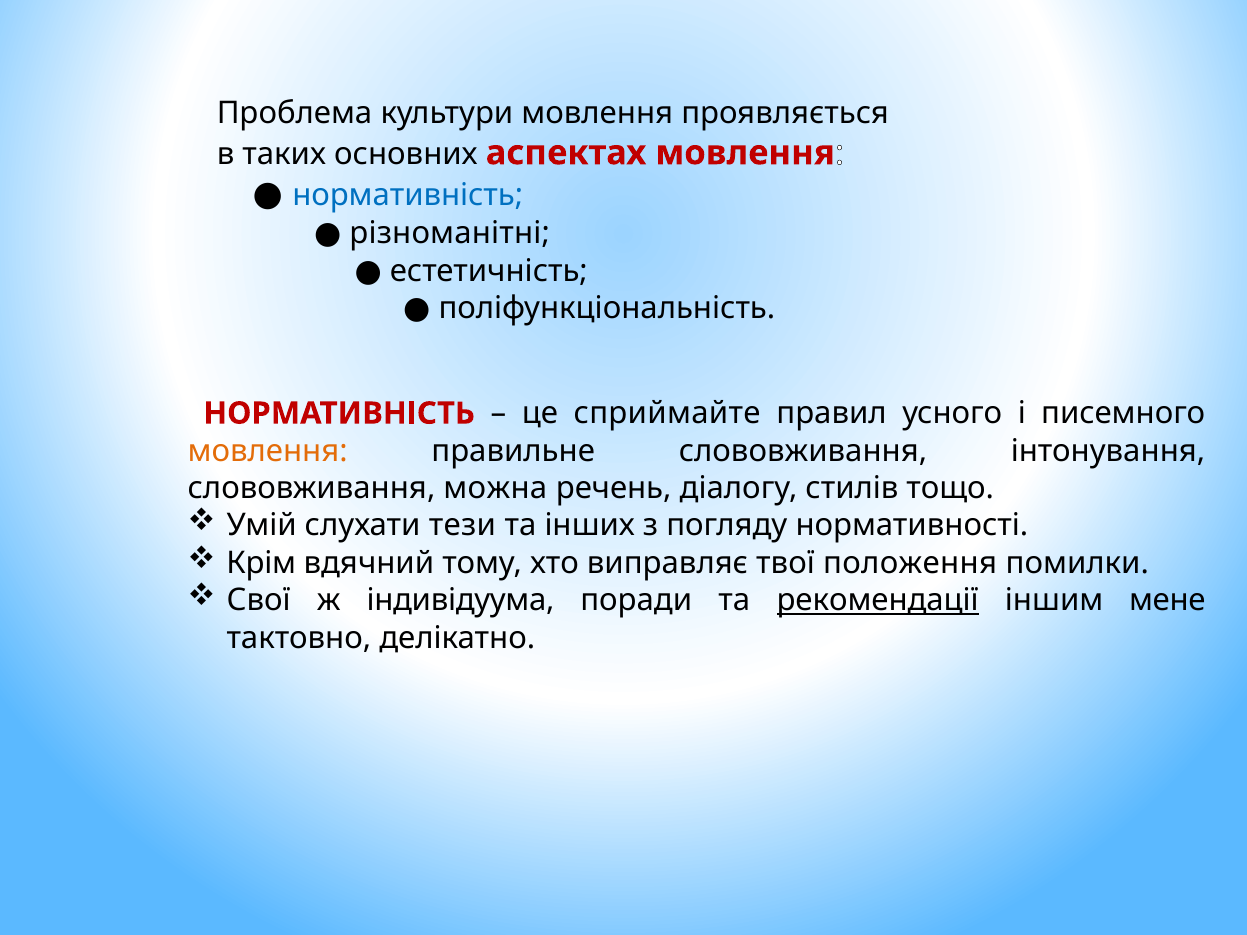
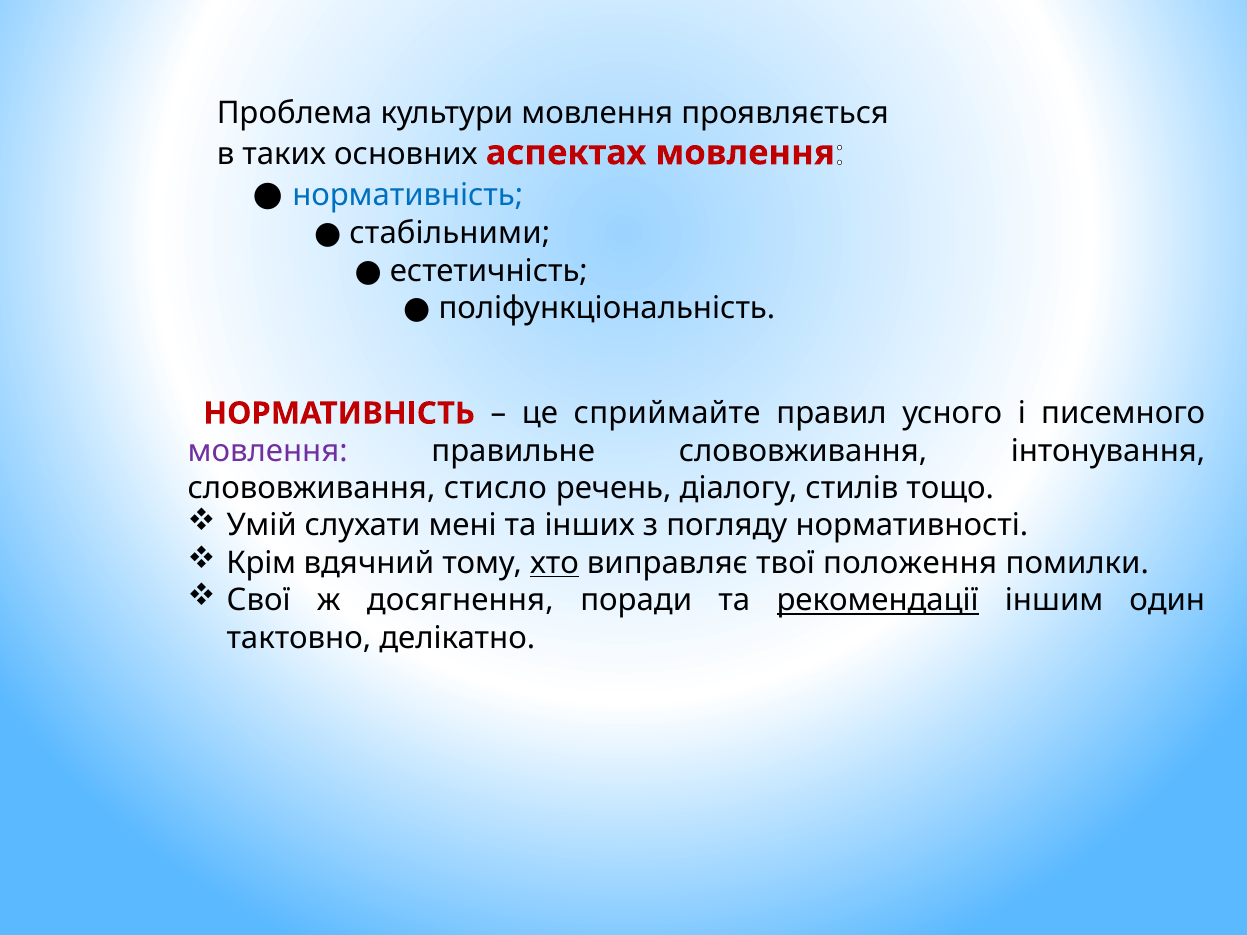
різноманітні: різноманітні -> стабільними
мовлення at (268, 451) colour: orange -> purple
можна: можна -> стисло
тези: тези -> мені
хто underline: none -> present
індивідуума: індивідуума -> досягнення
мене: мене -> один
